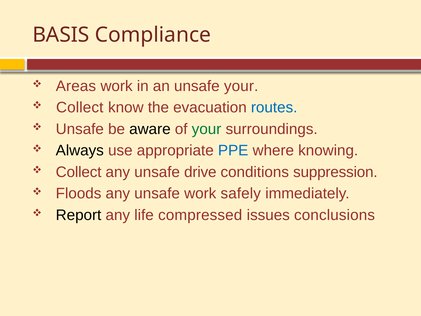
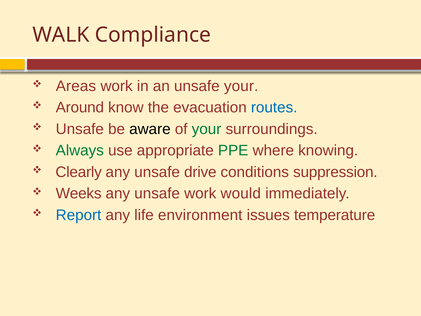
BASIS: BASIS -> WALK
Collect at (80, 107): Collect -> Around
Always colour: black -> green
PPE colour: blue -> green
Collect at (79, 172): Collect -> Clearly
Floods: Floods -> Weeks
safely: safely -> would
Report colour: black -> blue
compressed: compressed -> environment
conclusions: conclusions -> temperature
